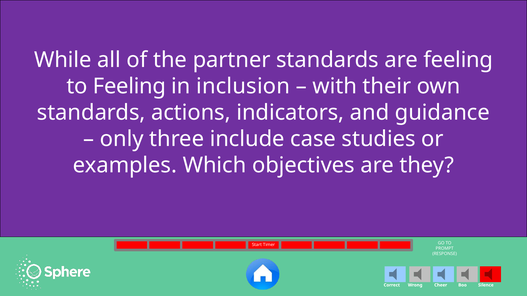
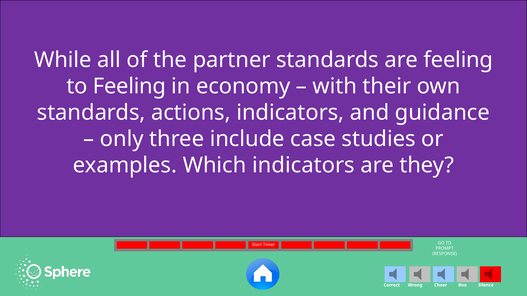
inclusion: inclusion -> economy
Which objectives: objectives -> indicators
